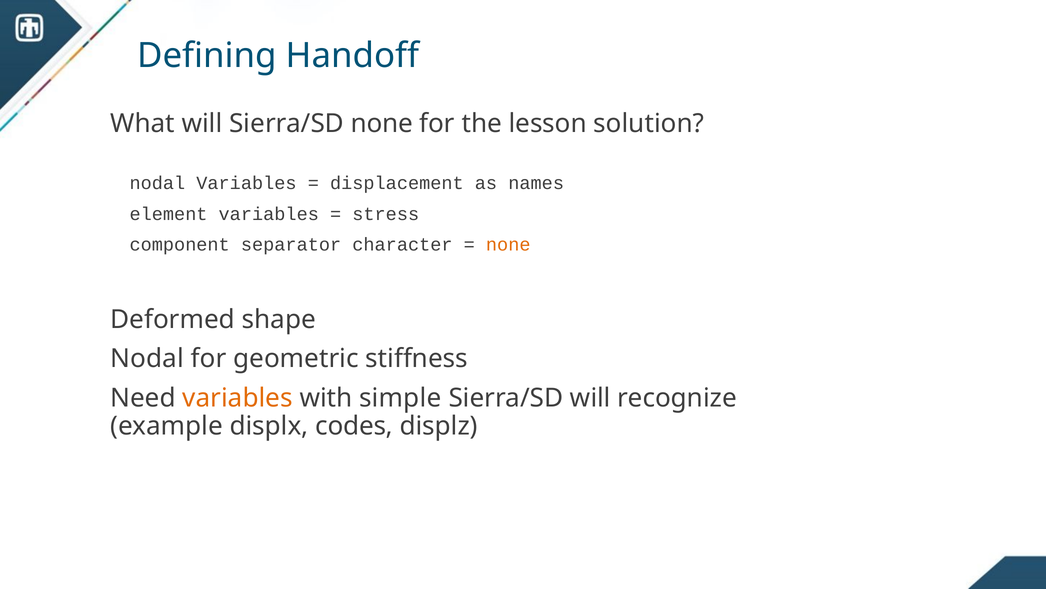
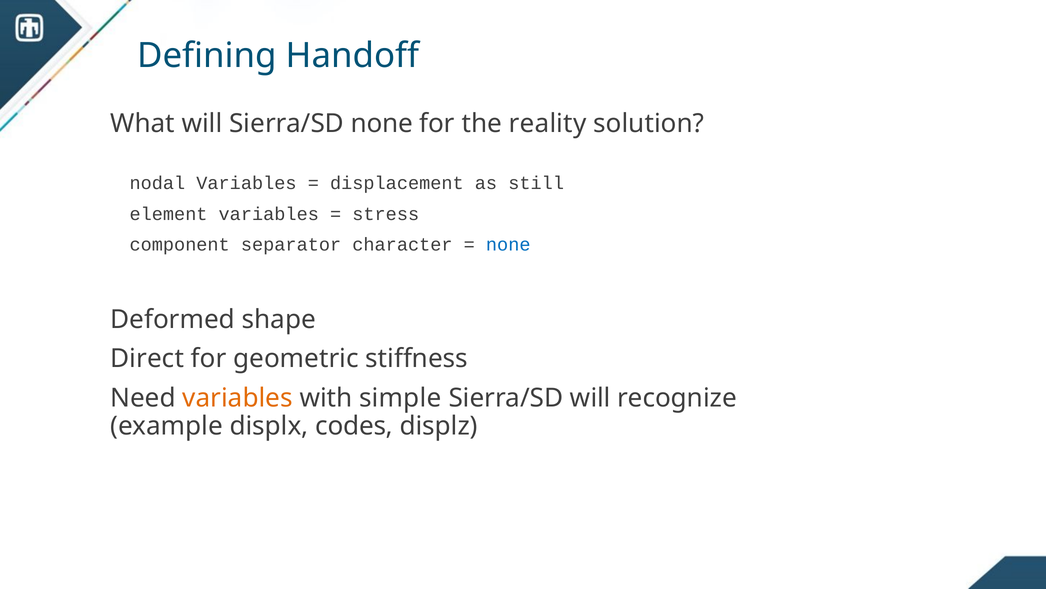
lesson: lesson -> reality
names: names -> still
none at (508, 245) colour: orange -> blue
Nodal at (147, 358): Nodal -> Direct
